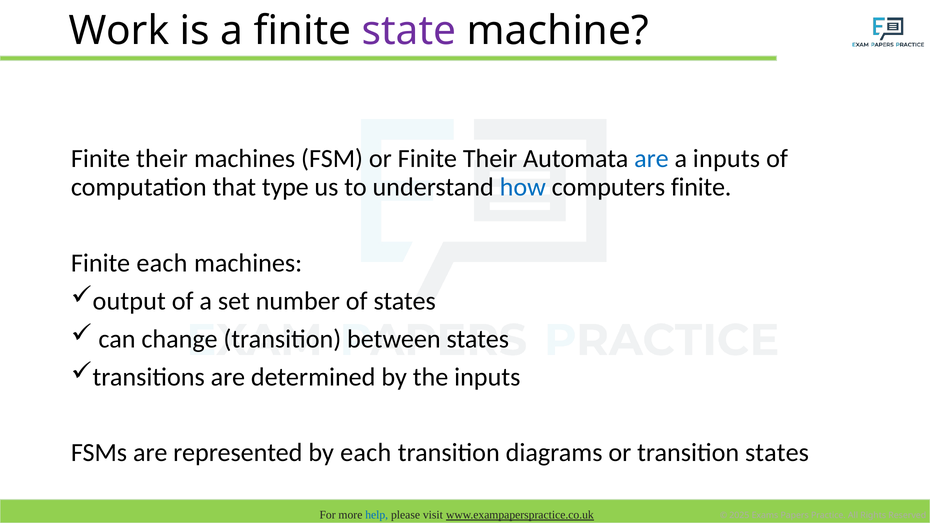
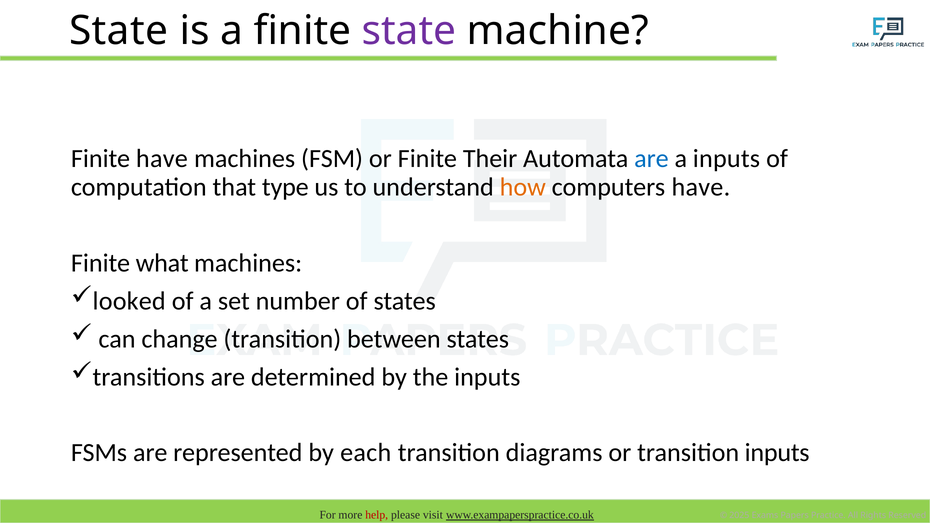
Work at (119, 31): Work -> State
their at (162, 159): their -> have
how colour: blue -> orange
computers finite: finite -> have
Finite each: each -> what
output: output -> looked
transition states: states -> inputs
help colour: blue -> red
